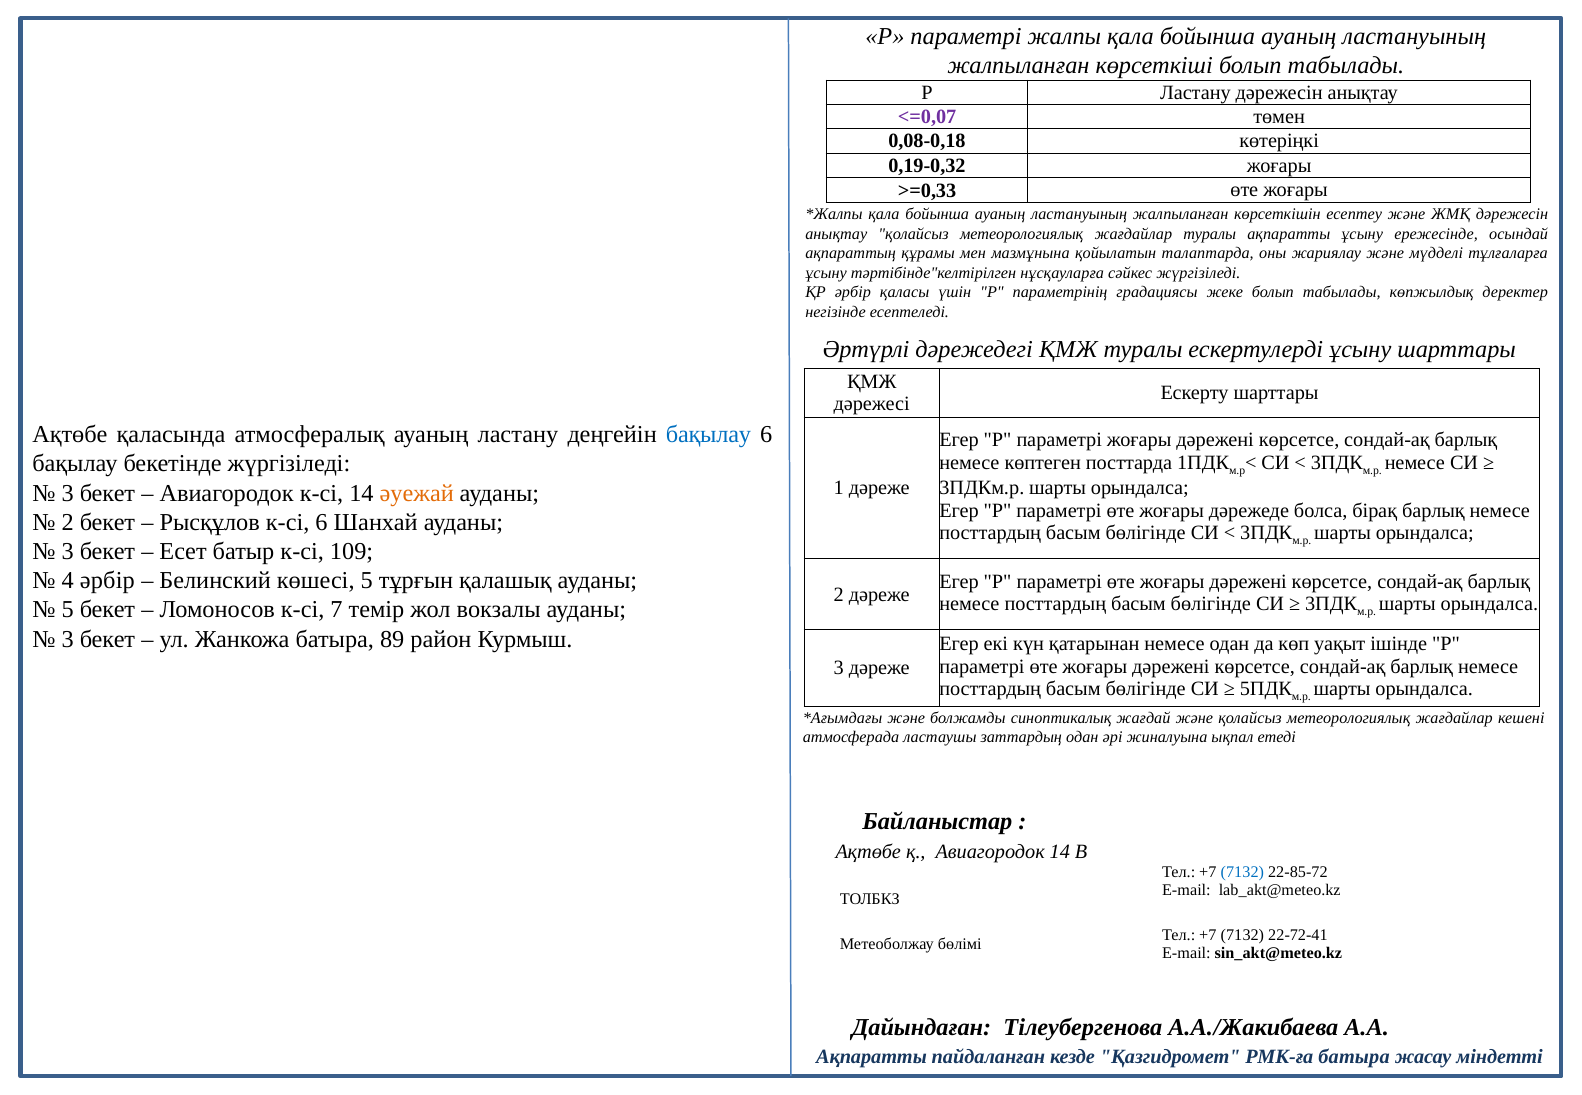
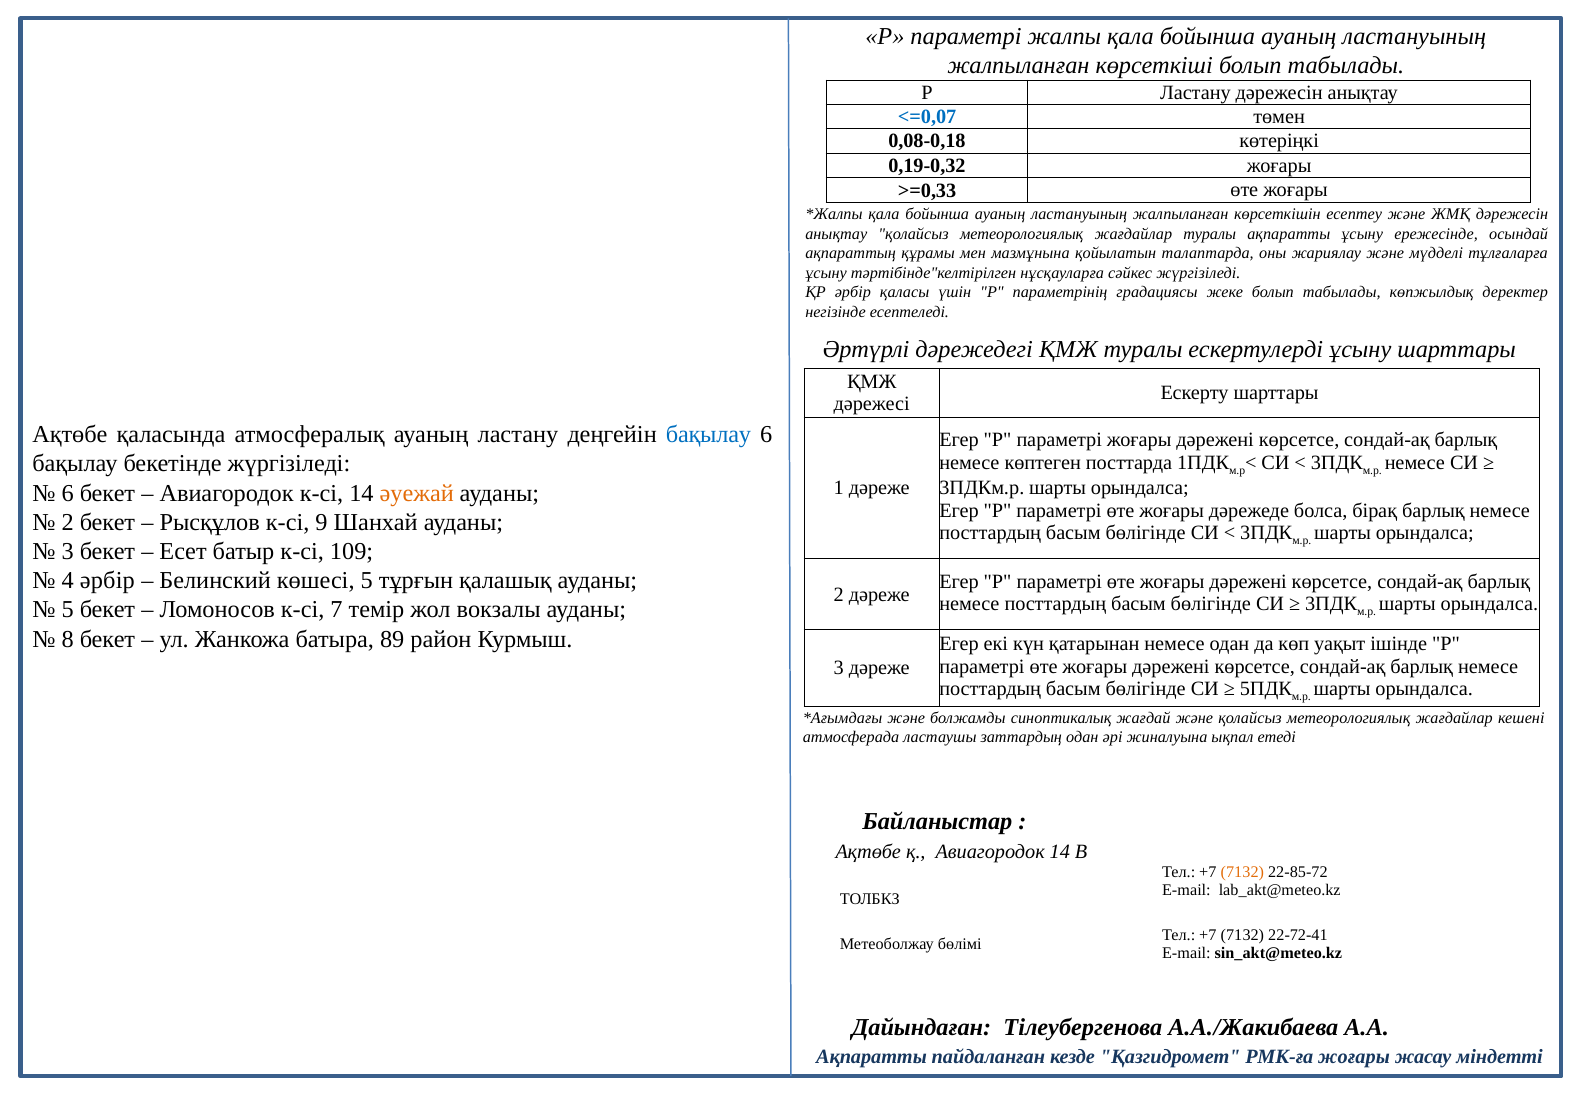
<=0,07 colour: purple -> blue
3 at (68, 493): 3 -> 6
к-сі 6: 6 -> 9
3 at (68, 639): 3 -> 8
7132 at (1242, 872) colour: blue -> orange
РМК-ға батыра: батыра -> жоғары
